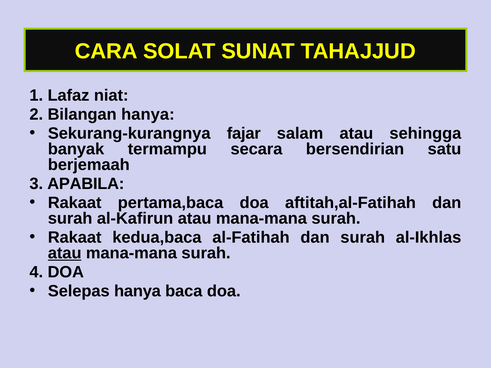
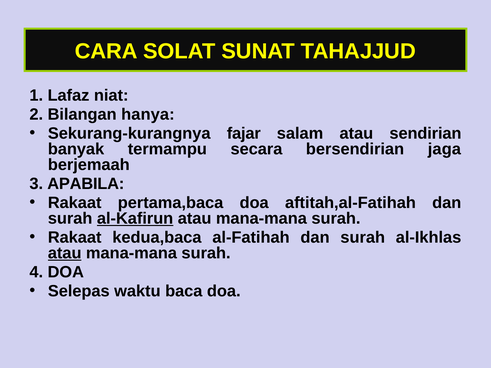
sehingga: sehingga -> sendirian
satu: satu -> jaga
al-Kafirun underline: none -> present
Selepas hanya: hanya -> waktu
